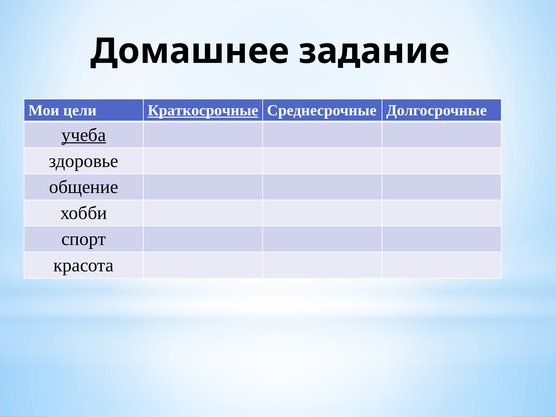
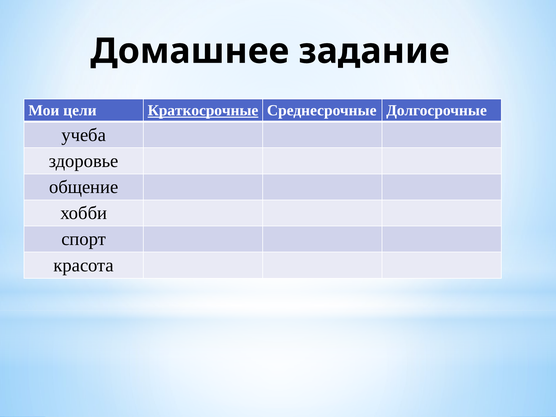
учеба underline: present -> none
